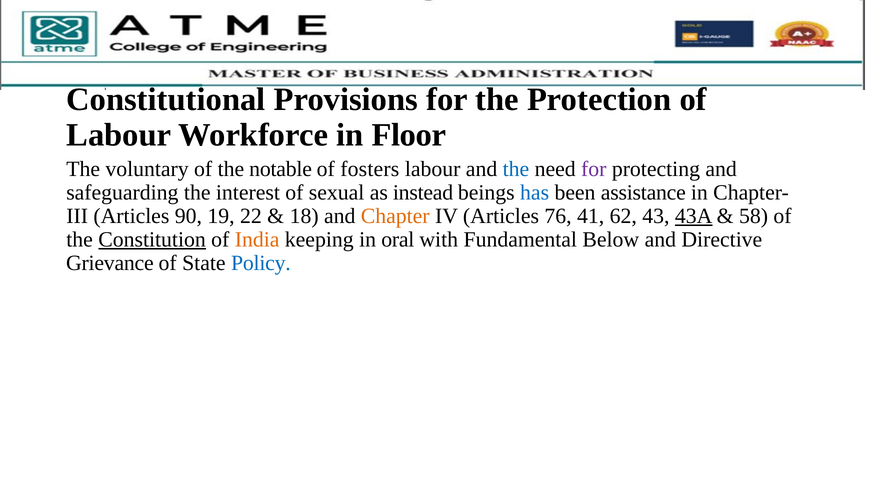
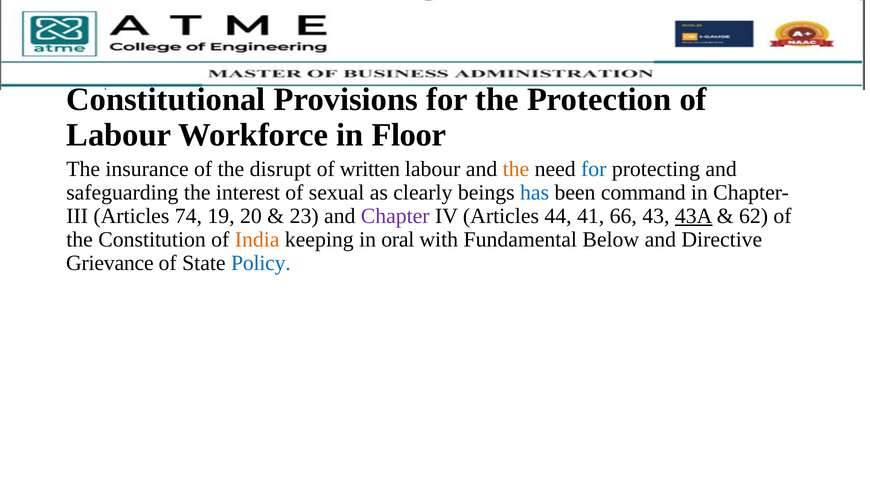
voluntary: voluntary -> insurance
notable: notable -> disrupt
fosters: fosters -> written
the at (516, 169) colour: blue -> orange
for at (594, 169) colour: purple -> blue
instead: instead -> clearly
assistance: assistance -> command
90: 90 -> 74
22: 22 -> 20
18: 18 -> 23
Chapter colour: orange -> purple
76: 76 -> 44
62: 62 -> 66
58: 58 -> 62
Constitution underline: present -> none
